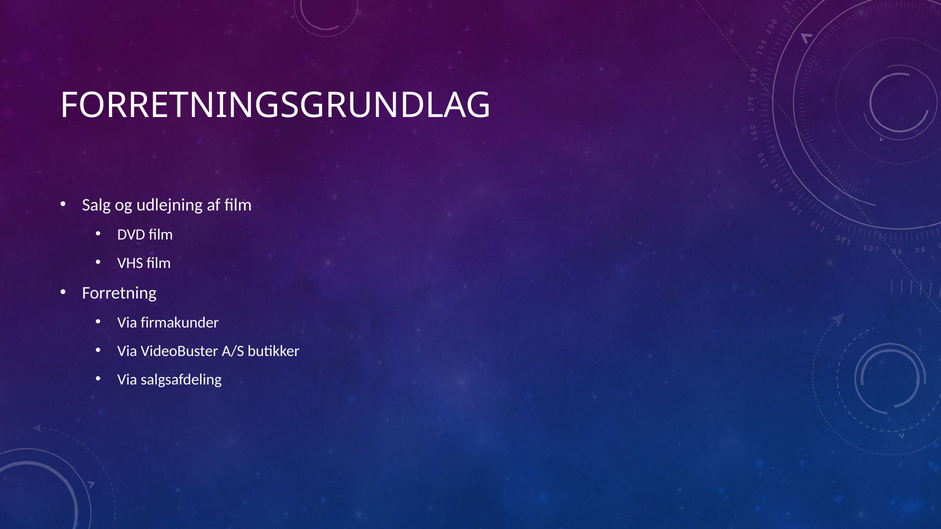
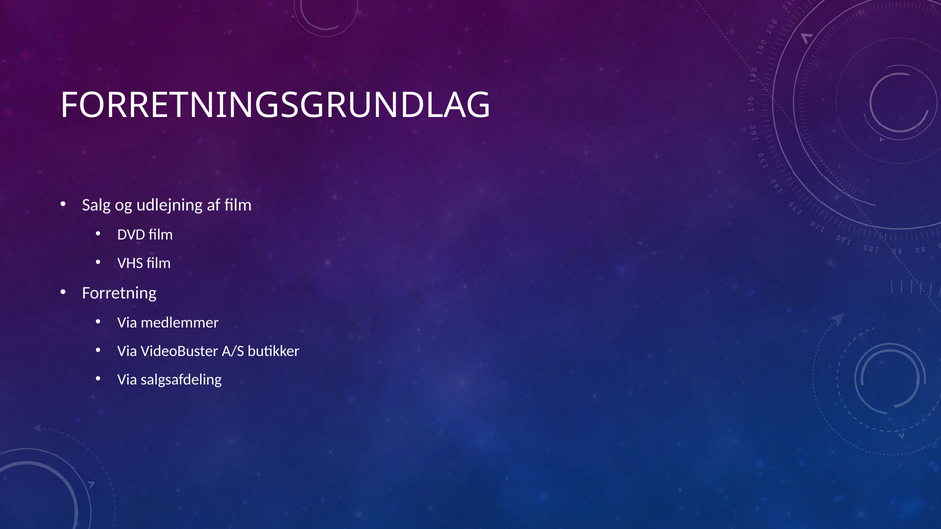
firmakunder: firmakunder -> medlemmer
